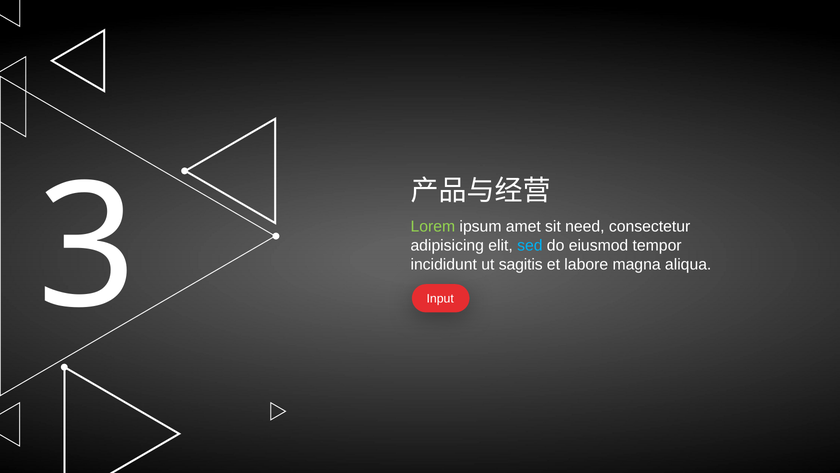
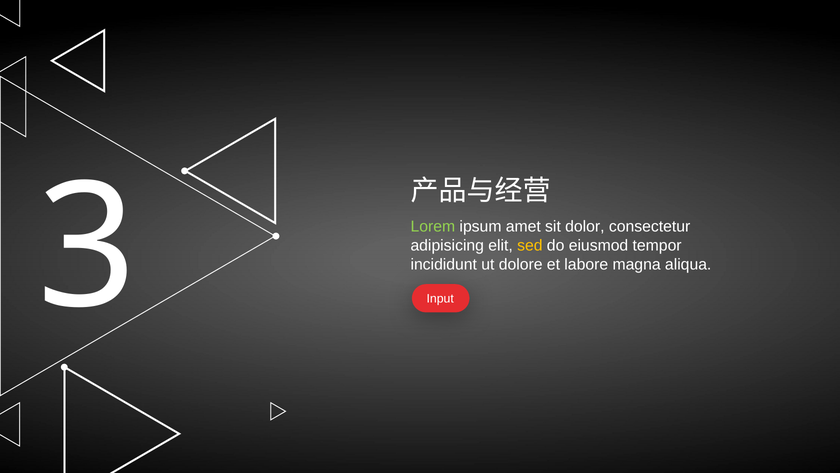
need: need -> dolor
sed colour: light blue -> yellow
sagitis: sagitis -> dolore
